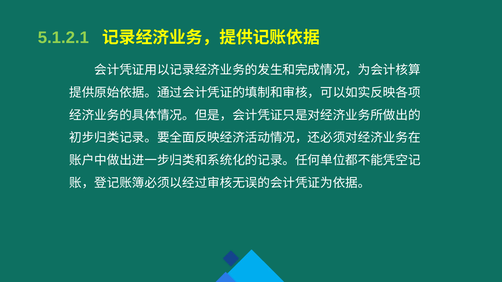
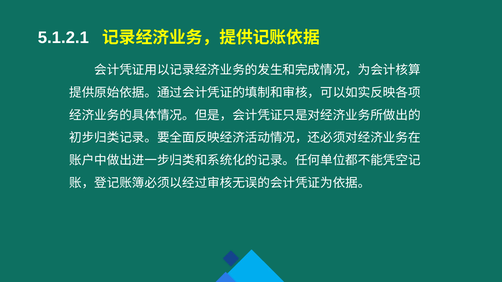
5.1.2.1 colour: light green -> white
